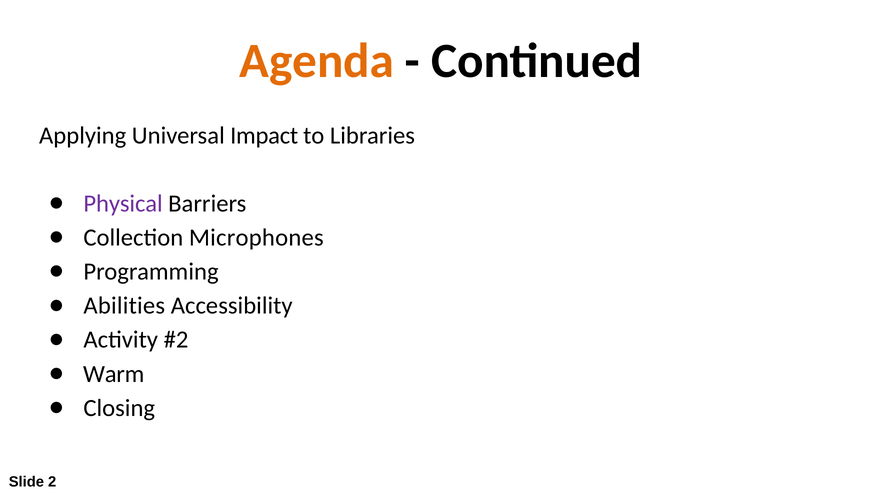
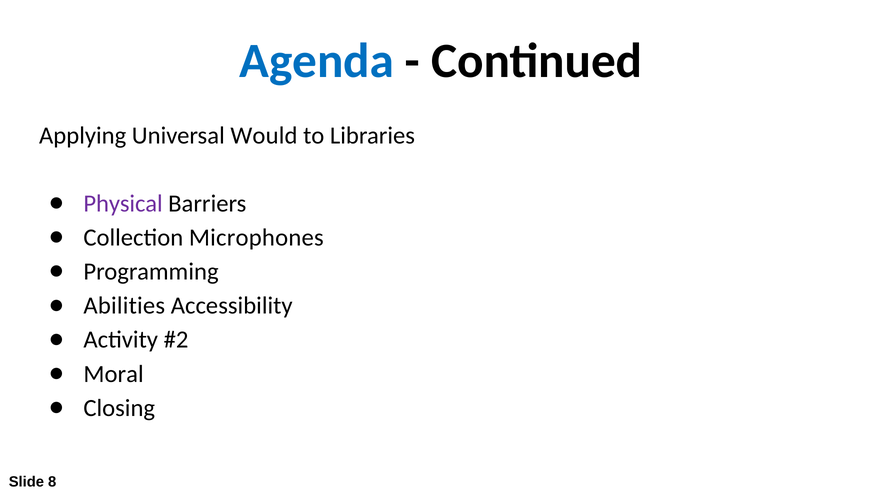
Agenda colour: orange -> blue
Impact: Impact -> Would
Warm: Warm -> Moral
2: 2 -> 8
